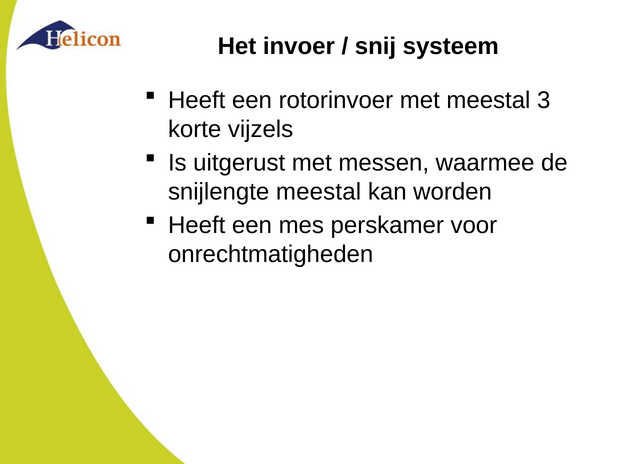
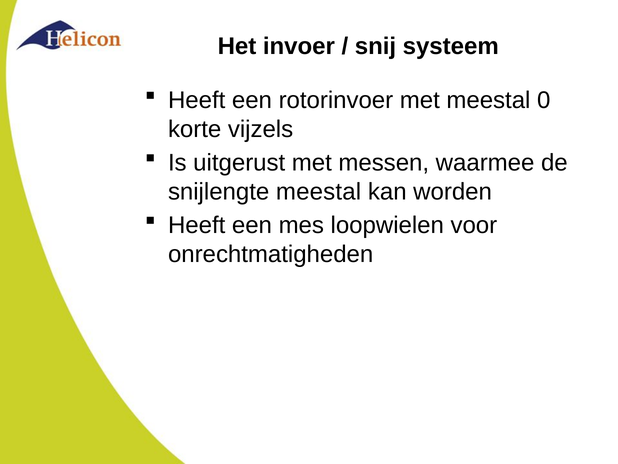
3: 3 -> 0
perskamer: perskamer -> loopwielen
